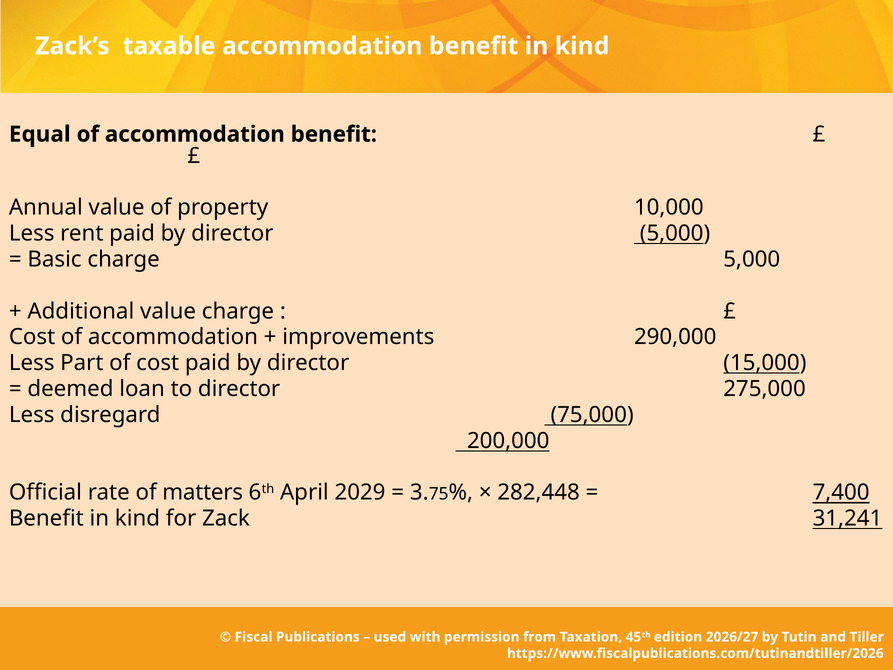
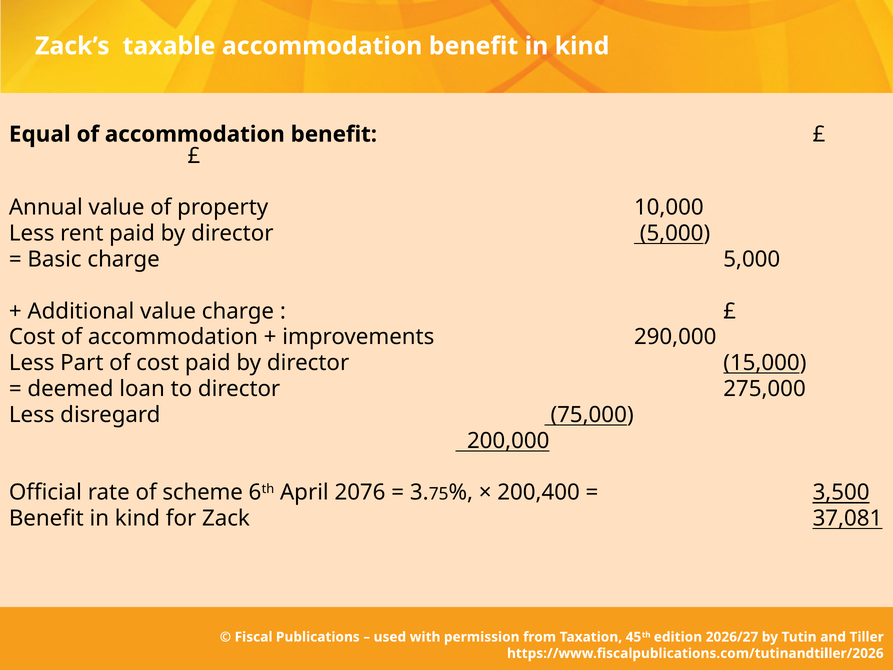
matters: matters -> scheme
2029: 2029 -> 2076
282,448: 282,448 -> 200,400
7,400: 7,400 -> 3,500
31,241: 31,241 -> 37,081
